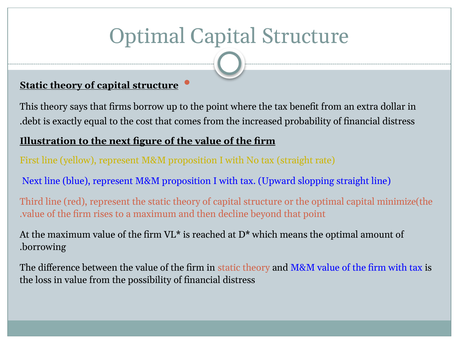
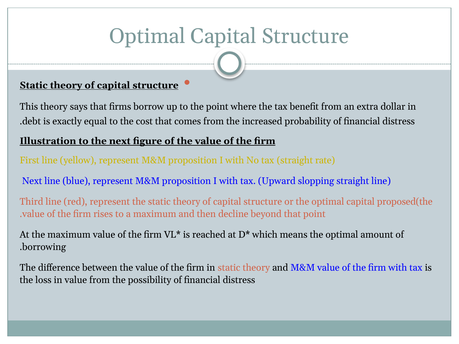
minimize(the: minimize(the -> proposed(the
